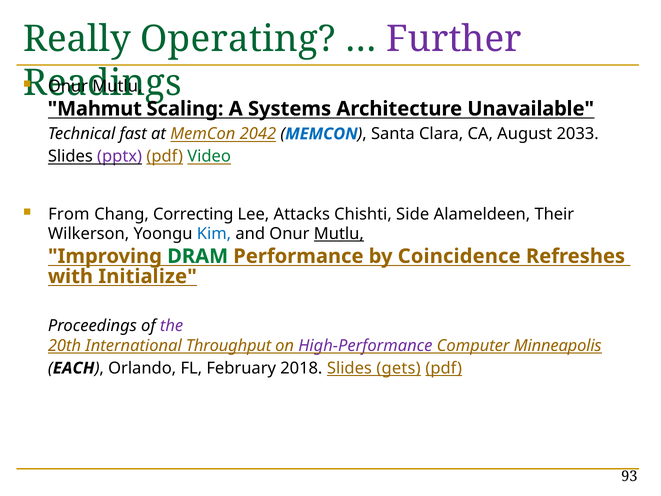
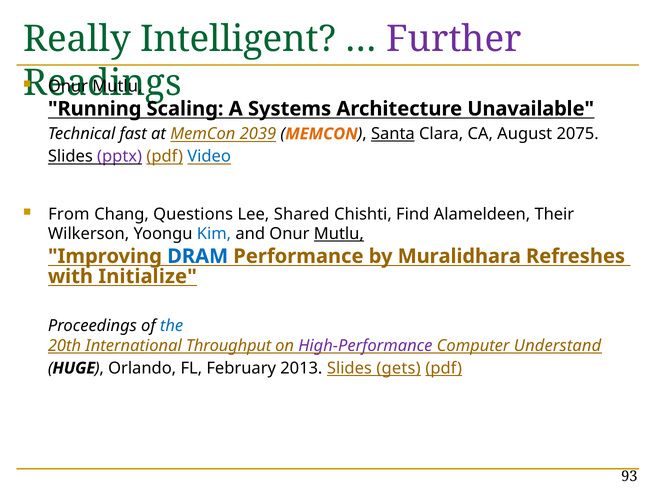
Operating: Operating -> Intelligent
Mahmut: Mahmut -> Running
2042: 2042 -> 2039
MEMCON at (321, 134) colour: blue -> orange
Santa underline: none -> present
2033: 2033 -> 2075
Video colour: green -> blue
Correcting: Correcting -> Questions
Attacks: Attacks -> Shared
Side: Side -> Find
DRAM colour: green -> blue
Coincidence: Coincidence -> Muralidhara
the colour: purple -> blue
Minneapolis: Minneapolis -> Understand
EACH: EACH -> HUGE
2018: 2018 -> 2013
